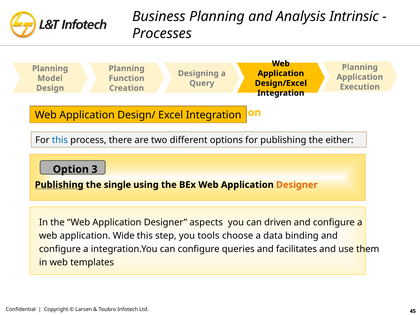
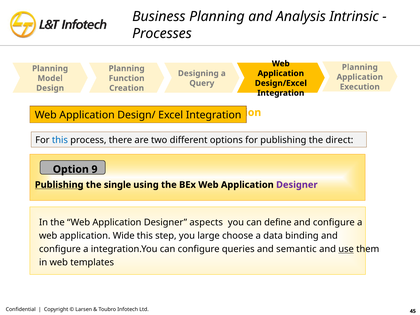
either: either -> direct
3: 3 -> 9
Designer at (297, 185) colour: orange -> purple
driven: driven -> define
tools: tools -> large
facilitates: facilitates -> semantic
use underline: none -> present
